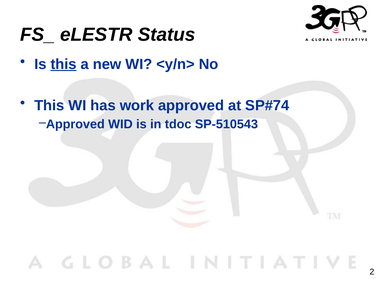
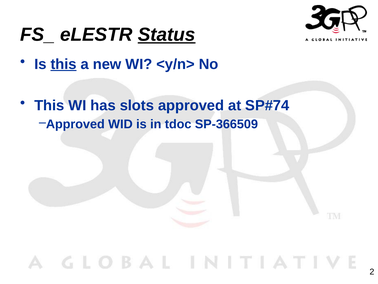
Status underline: none -> present
work: work -> slots
SP-510543: SP-510543 -> SP-366509
